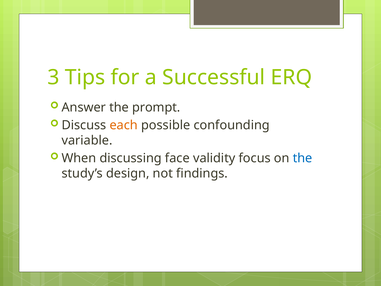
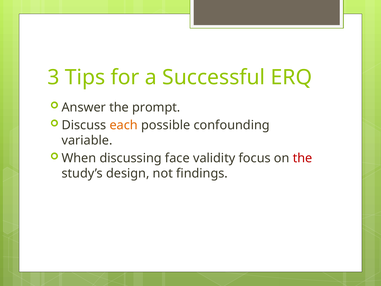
the at (303, 158) colour: blue -> red
